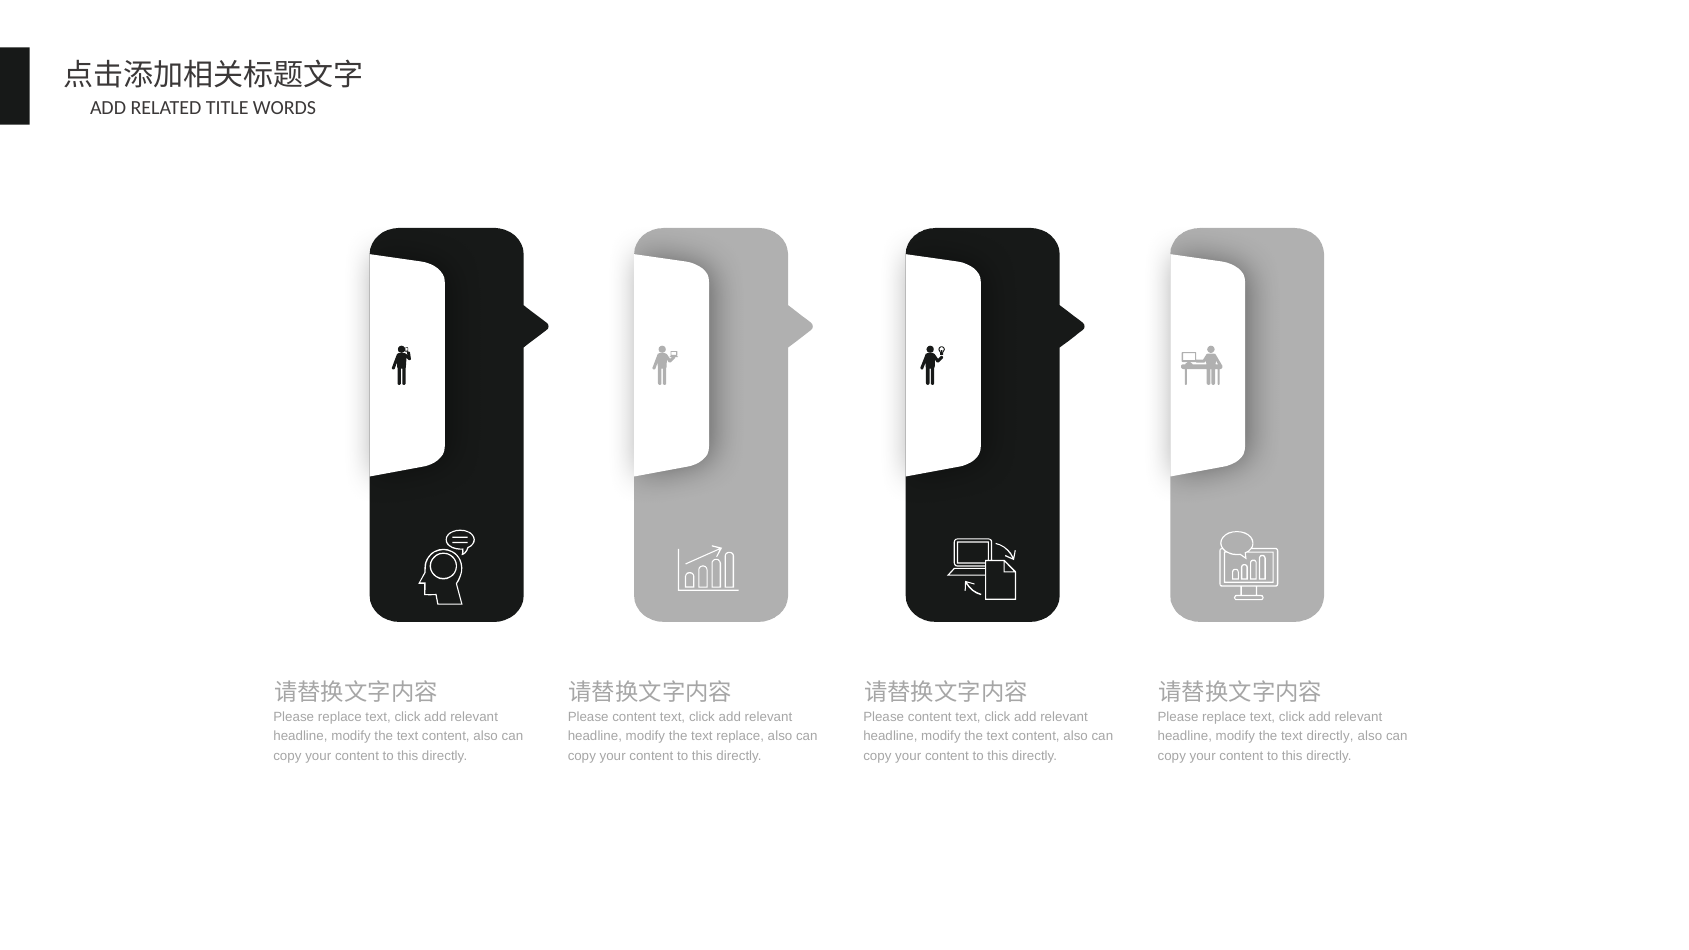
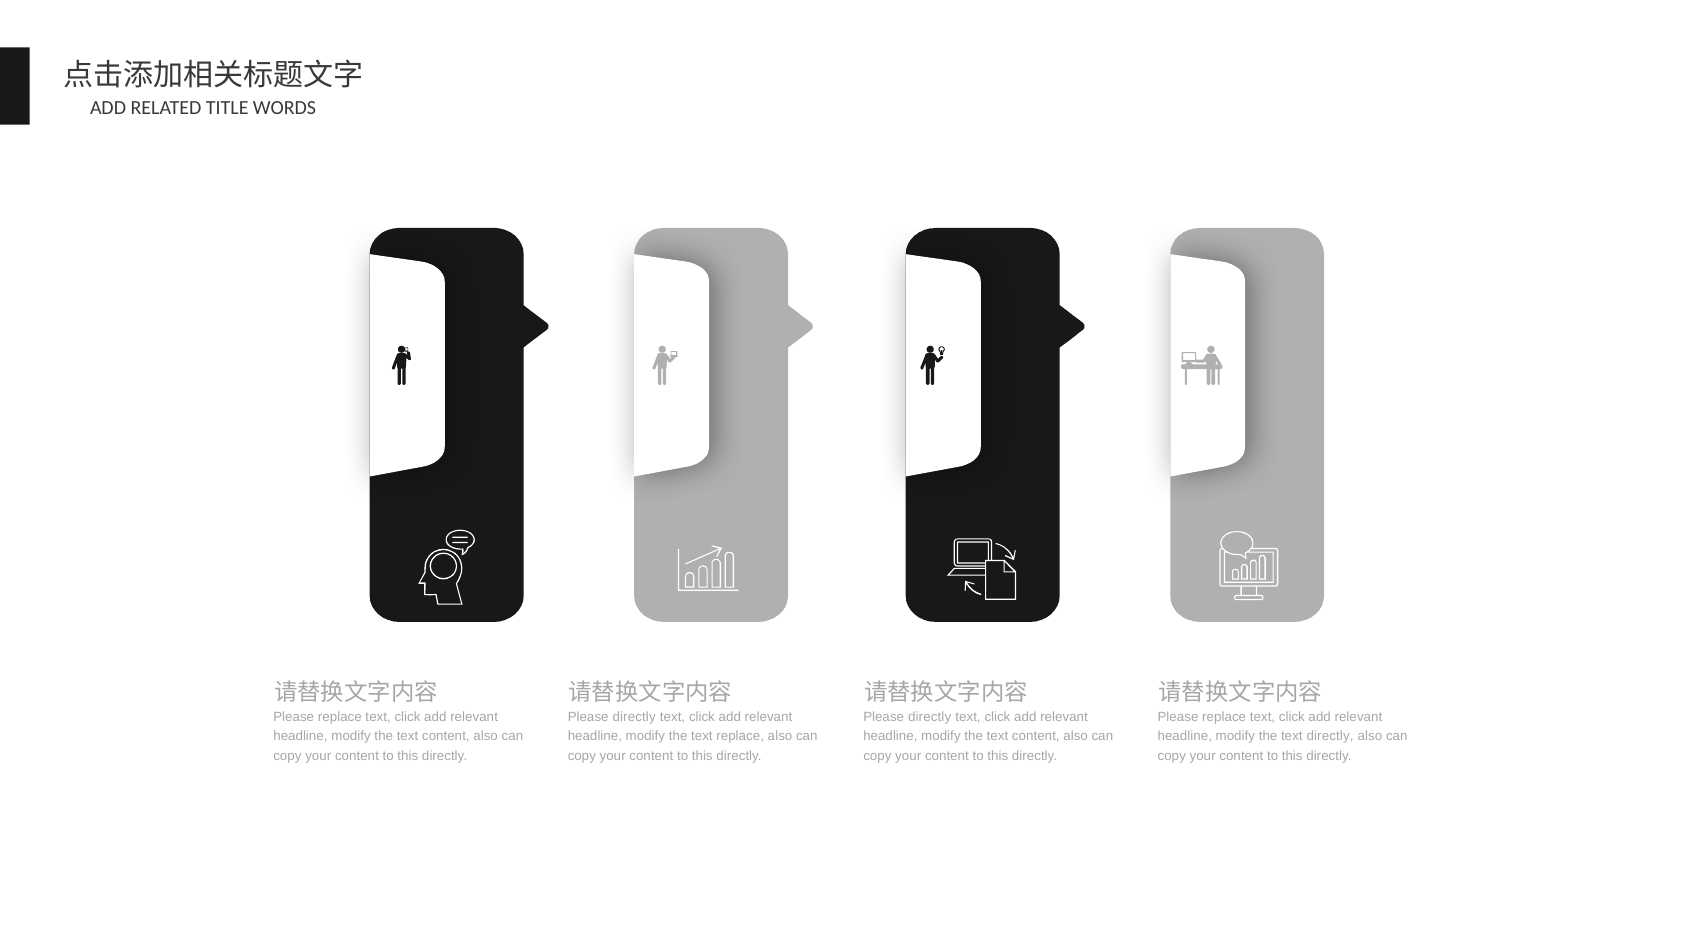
content at (634, 717): content -> directly
content at (930, 717): content -> directly
